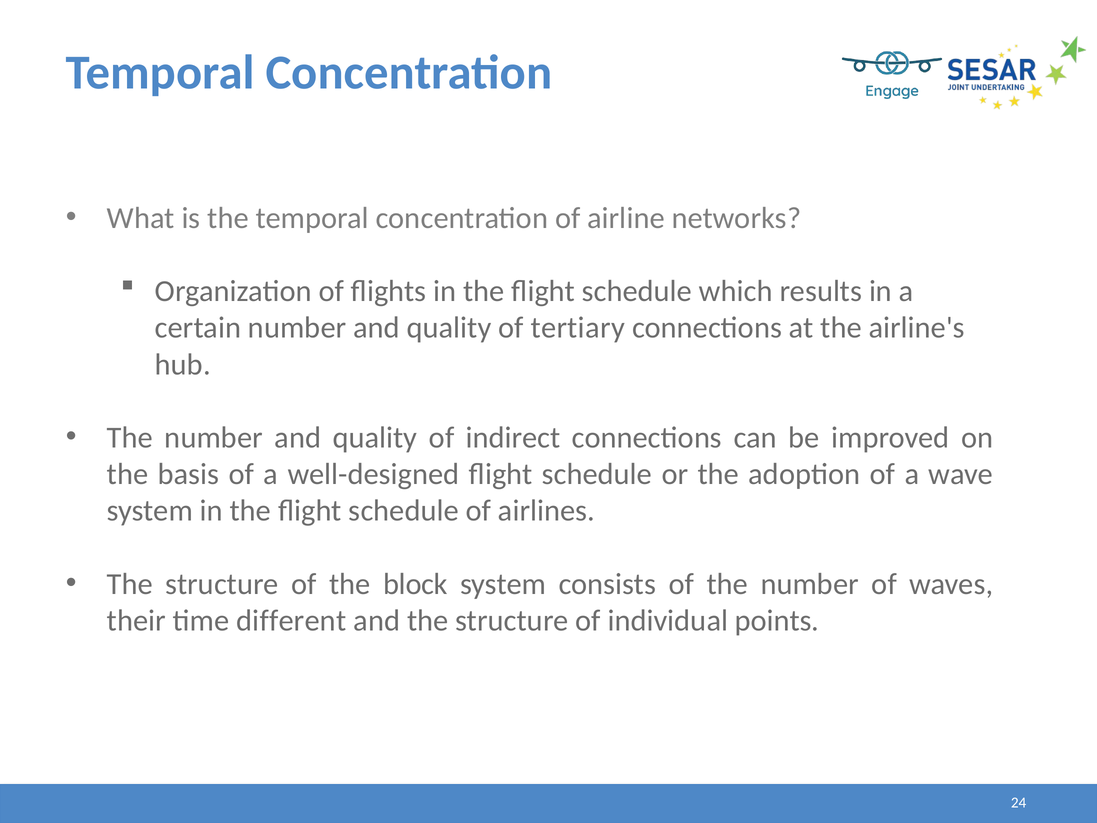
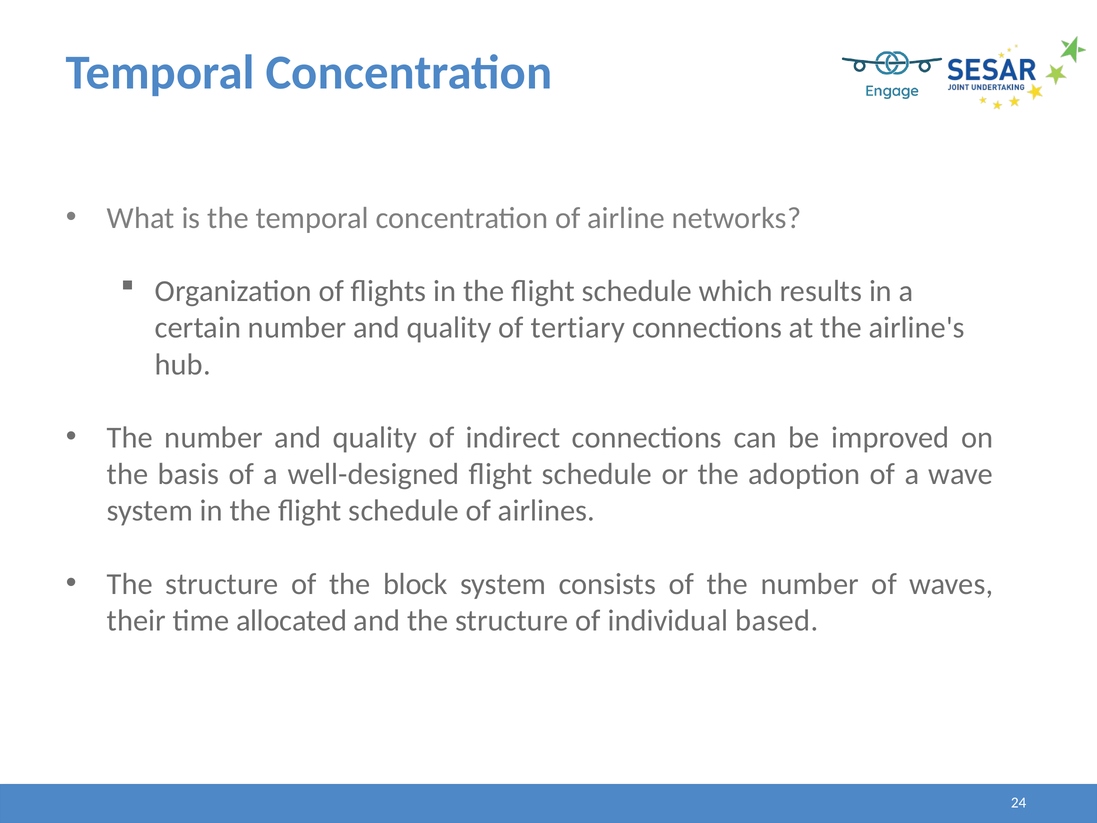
different: different -> allocated
points: points -> based
